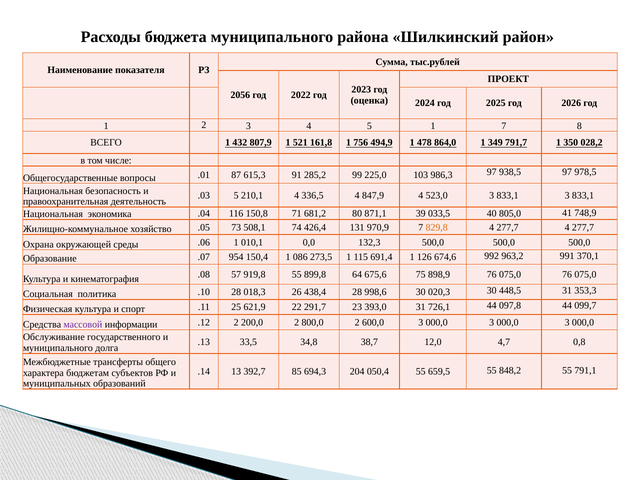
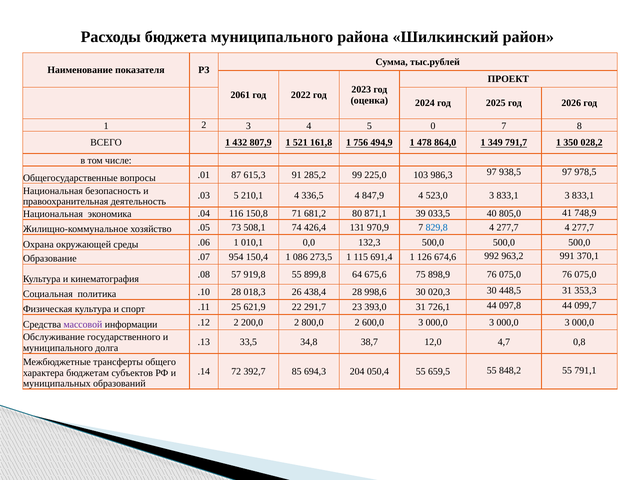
2056: 2056 -> 2061
5 1: 1 -> 0
829,8 colour: orange -> blue
13: 13 -> 72
